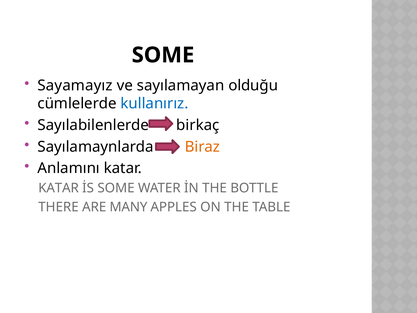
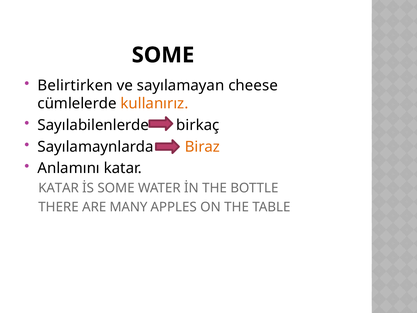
Sayamayız: Sayamayız -> Belirtirken
olduğu: olduğu -> cheese
kullanırız colour: blue -> orange
